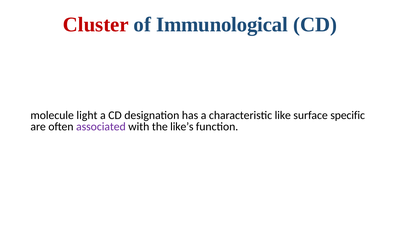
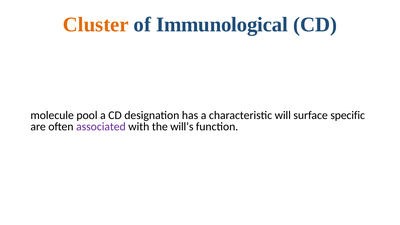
Cluster colour: red -> orange
light: light -> pool
like: like -> will
like’s: like’s -> will’s
